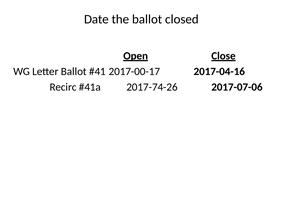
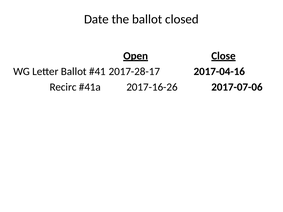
2017-00-17: 2017-00-17 -> 2017-28-17
2017-74-26: 2017-74-26 -> 2017-16-26
